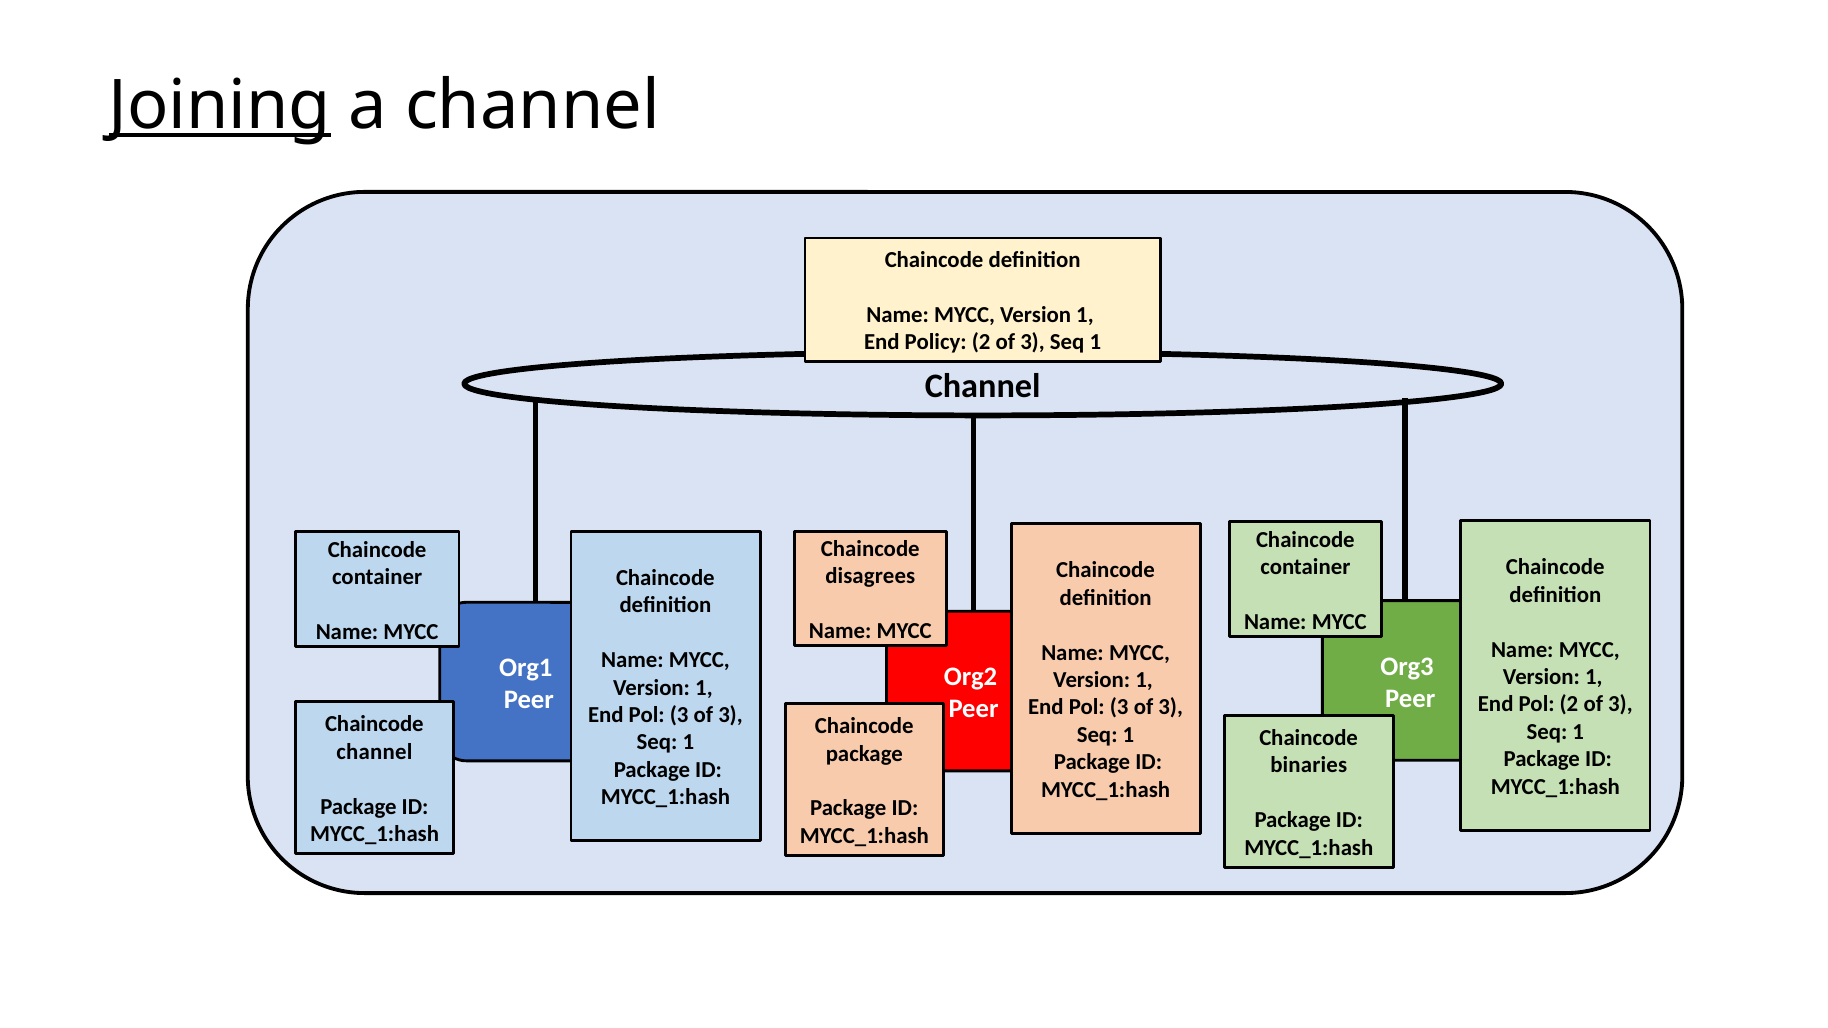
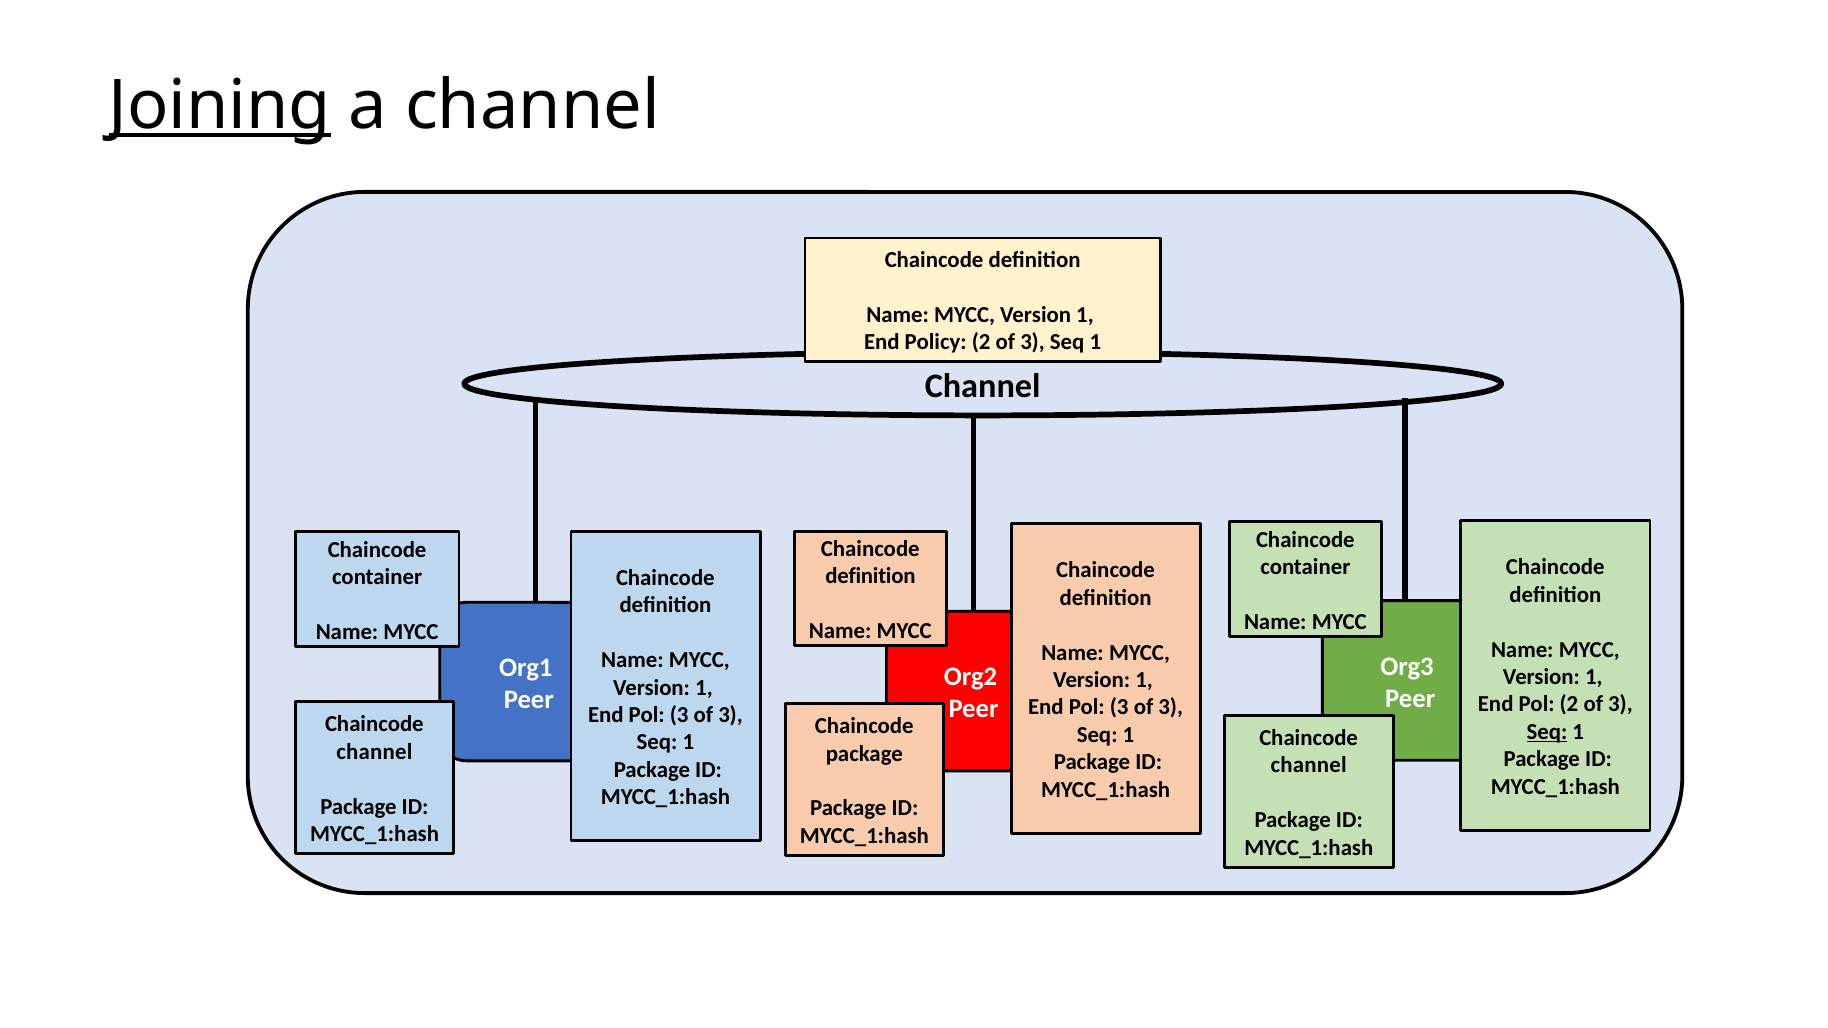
disagrees at (870, 577): disagrees -> definition
Seq at (1547, 732) underline: none -> present
binaries at (1309, 766): binaries -> channel
